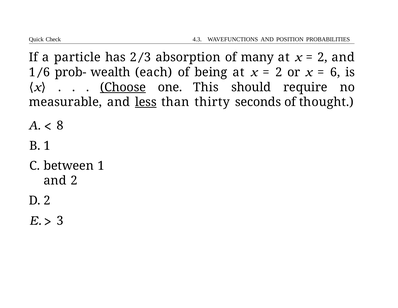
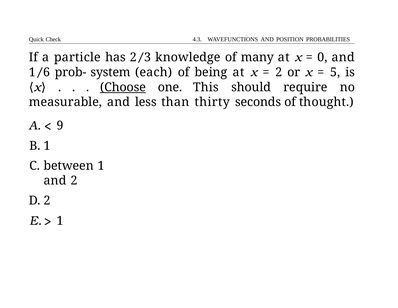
absorption: absorption -> knowledge
2 at (322, 57): 2 -> 0
wealth: wealth -> system
6 at (335, 72): 6 -> 5
less underline: present -> none
8: 8 -> 9
3 at (60, 220): 3 -> 1
